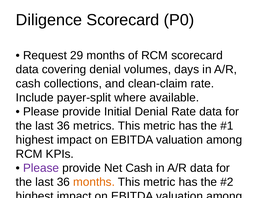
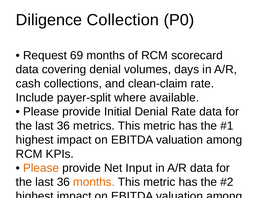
Diligence Scorecard: Scorecard -> Collection
29: 29 -> 69
Please at (41, 168) colour: purple -> orange
Net Cash: Cash -> Input
